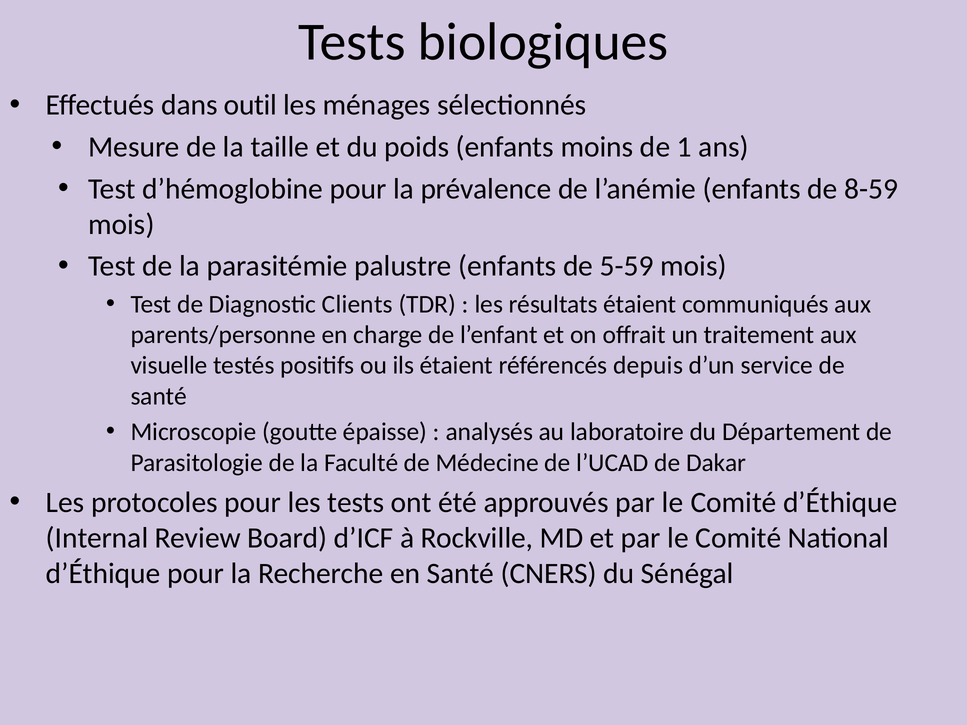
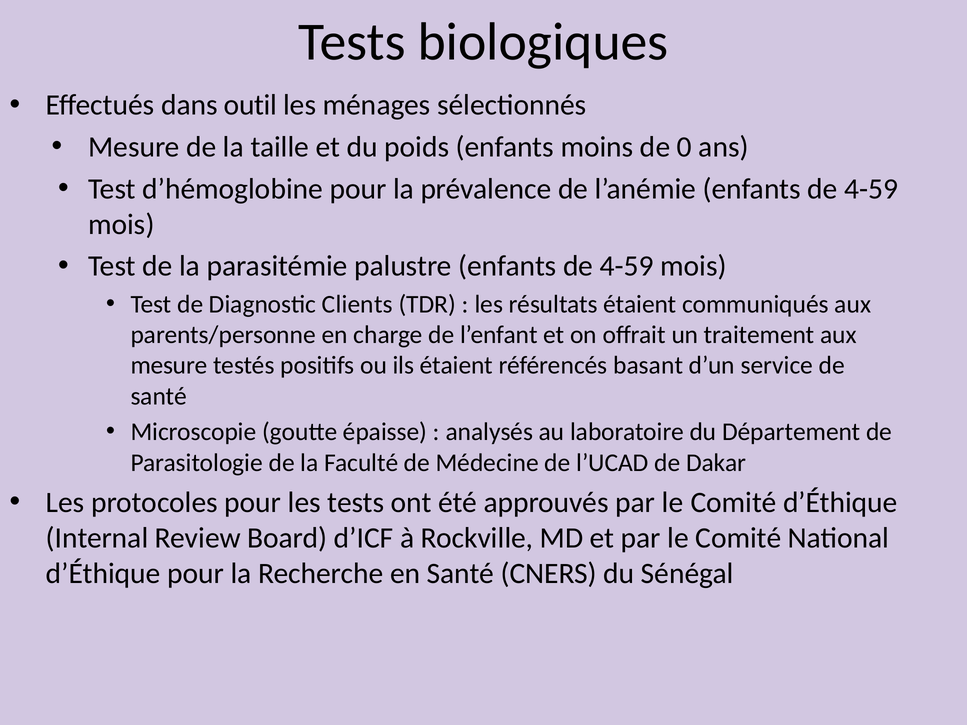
1: 1 -> 0
l’anémie enfants de 8-59: 8-59 -> 4-59
palustre enfants de 5-59: 5-59 -> 4-59
visuelle at (169, 366): visuelle -> mesure
depuis: depuis -> basant
